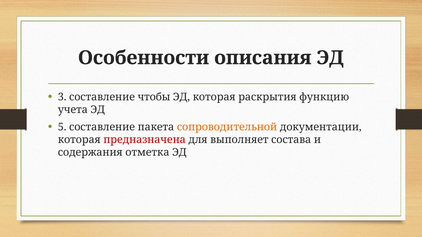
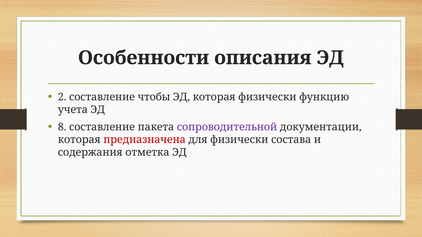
3: 3 -> 2
которая раскрытия: раскрытия -> физически
5: 5 -> 8
сопроводительной colour: orange -> purple
для выполняет: выполняет -> физически
